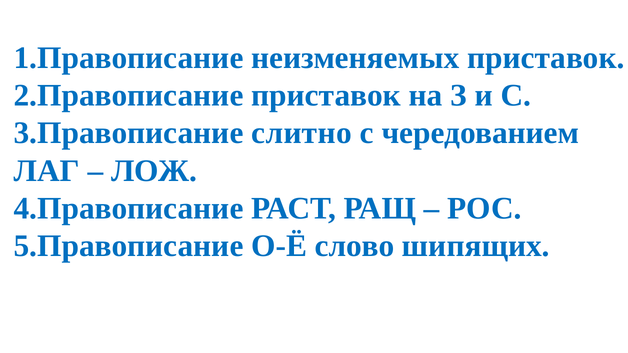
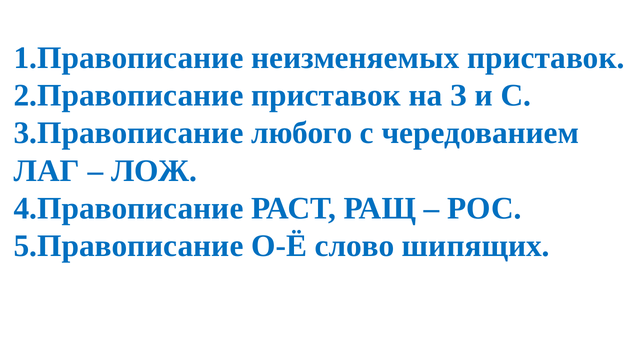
слитно: слитно -> любого
